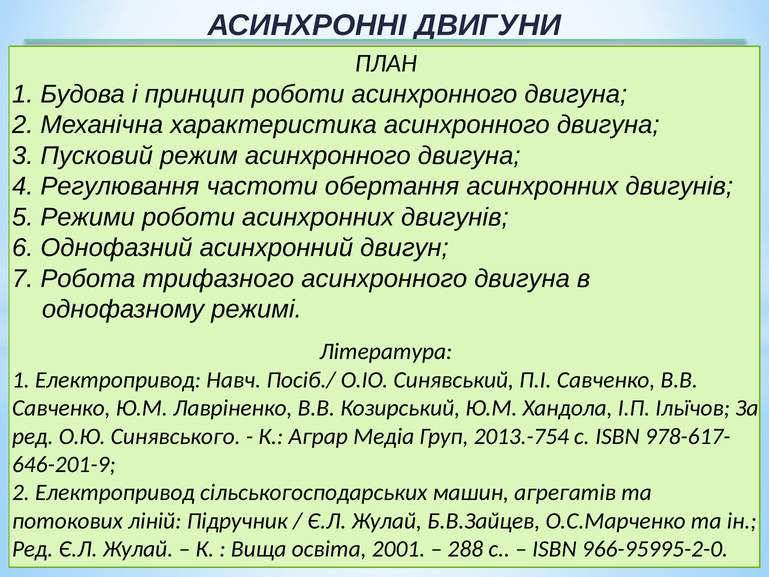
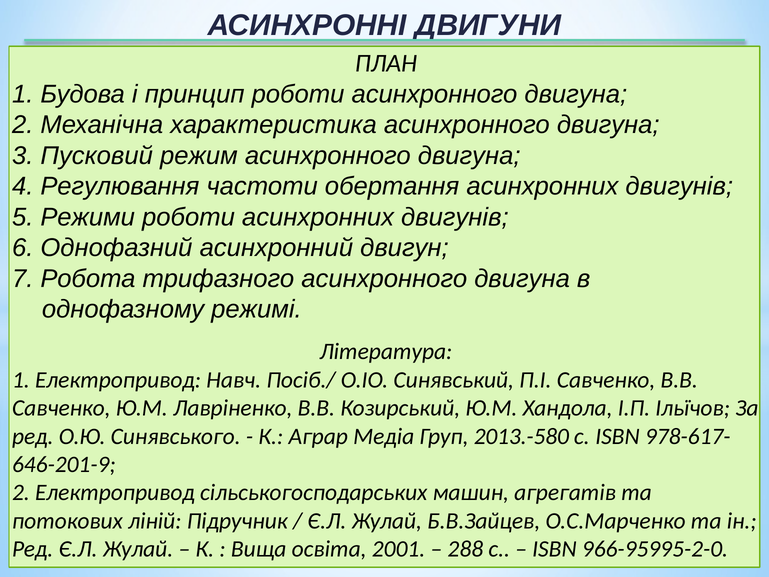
2013.-754: 2013.-754 -> 2013.-580
